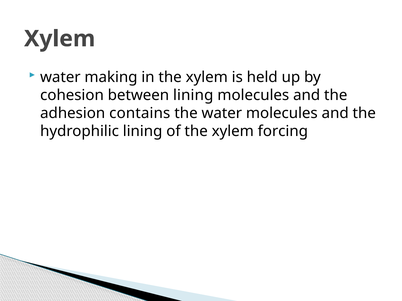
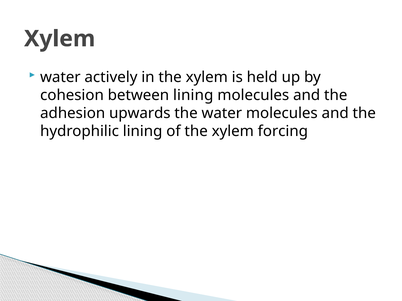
making: making -> actively
contains: contains -> upwards
